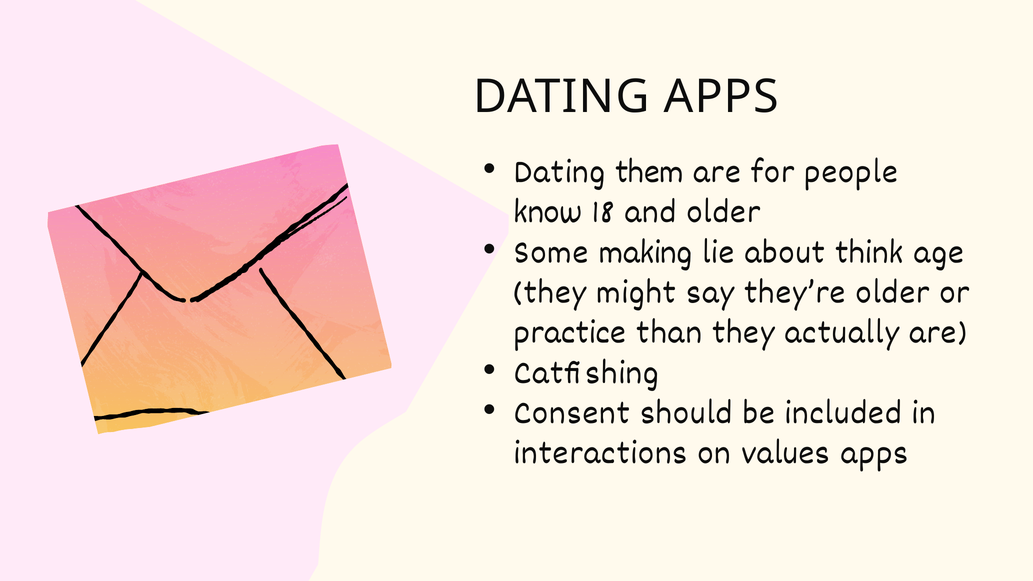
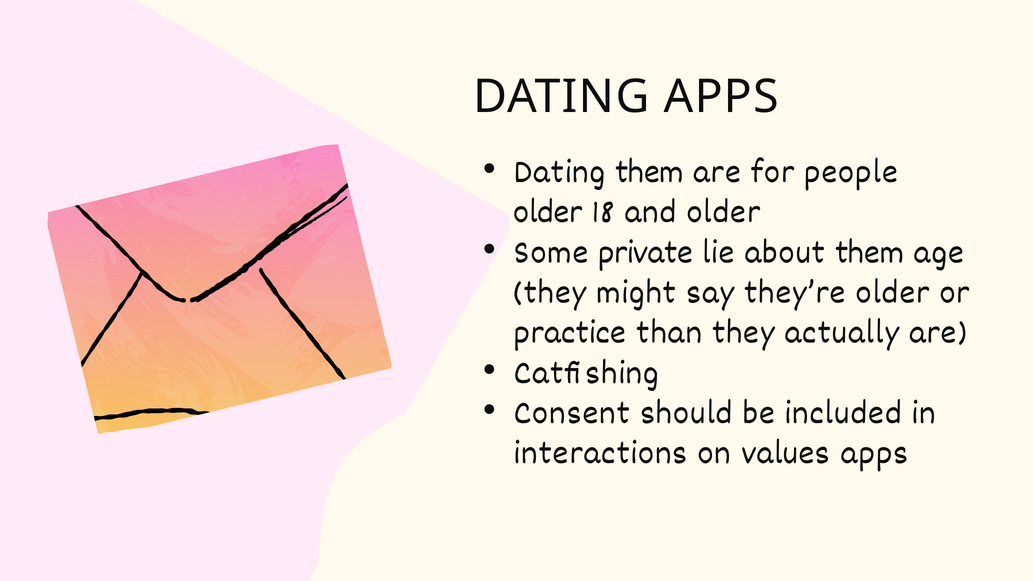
know at (548, 211): know -> older
making: making -> private
about think: think -> them
